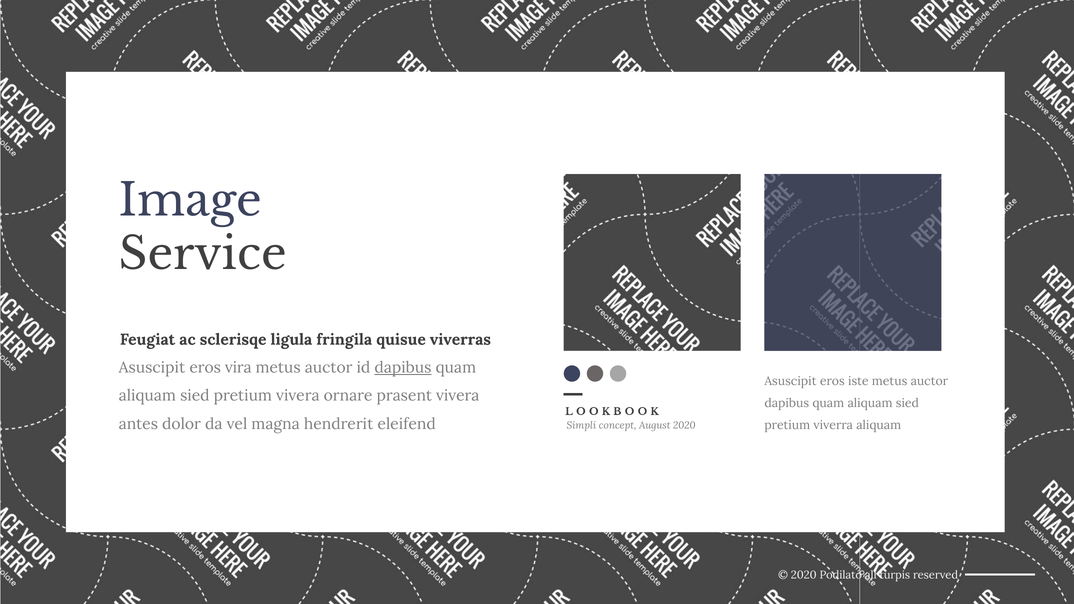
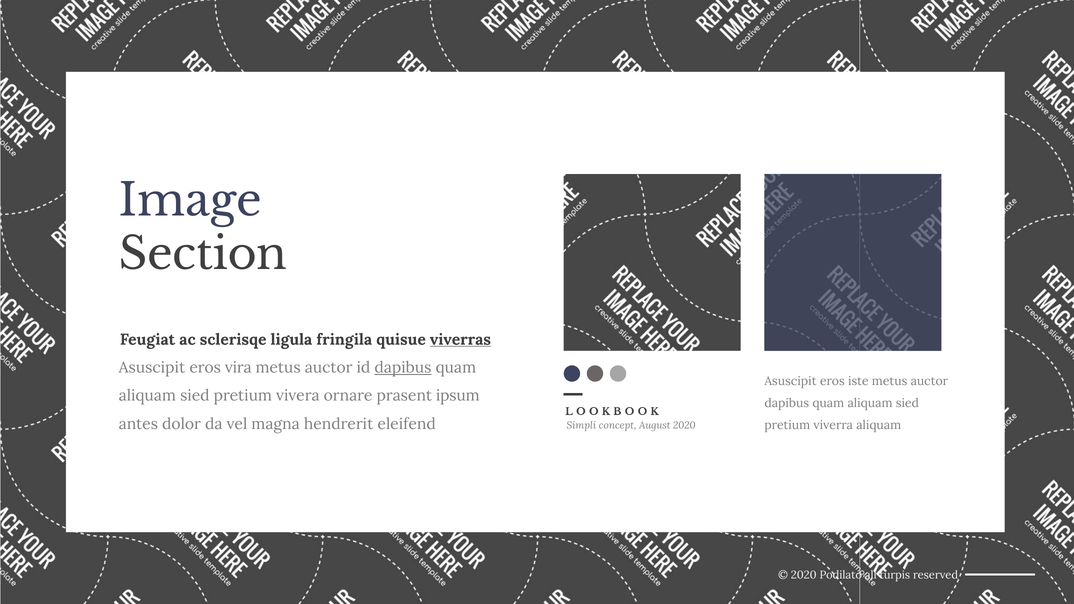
Service: Service -> Section
viverras underline: none -> present
prasent vivera: vivera -> ipsum
